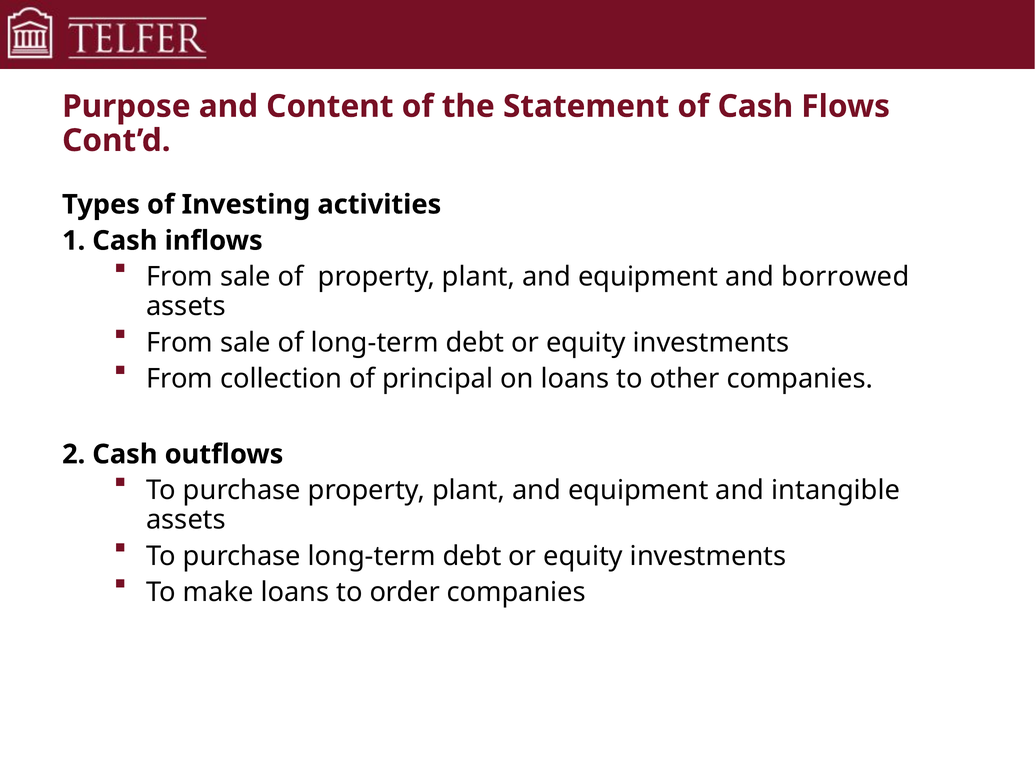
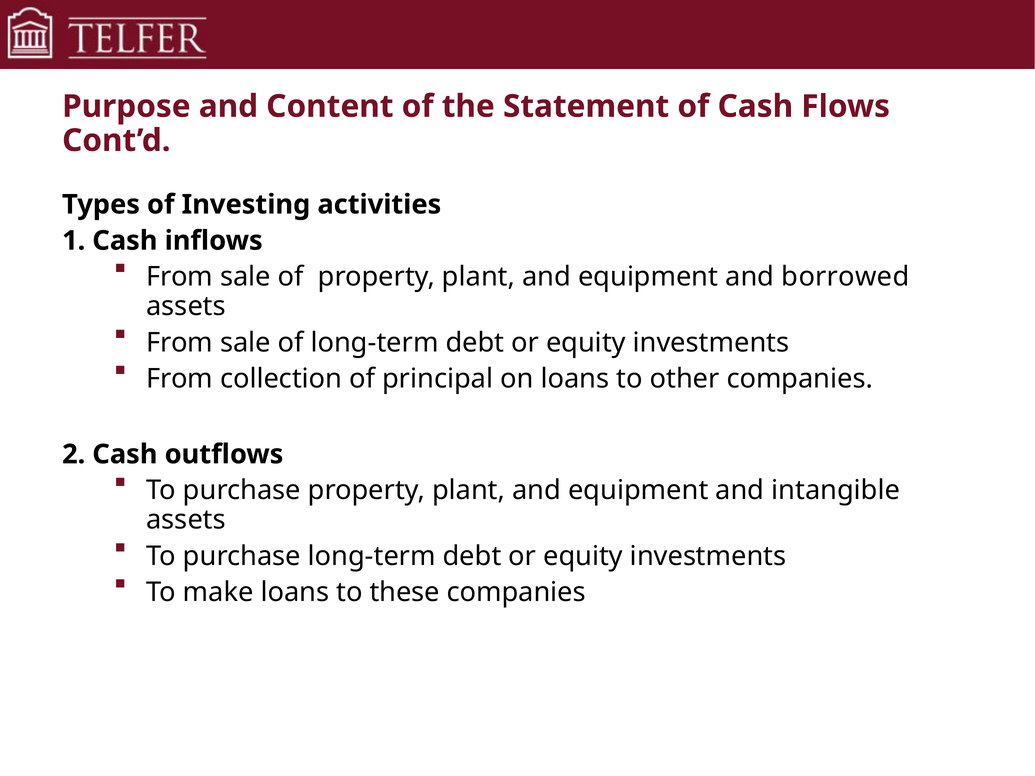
order: order -> these
